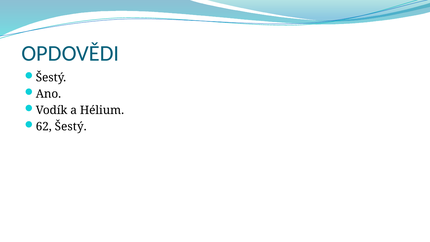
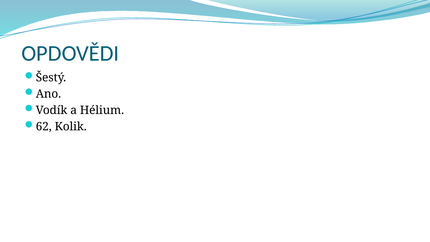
62 Šestý: Šestý -> Kolik
